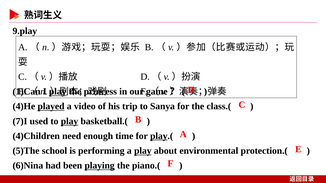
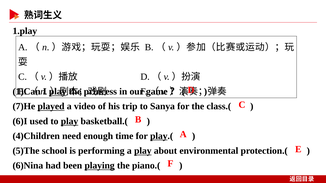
9.play: 9.play -> 1.play
4)He: 4)He -> 7)He
7)I: 7)I -> 6)I
